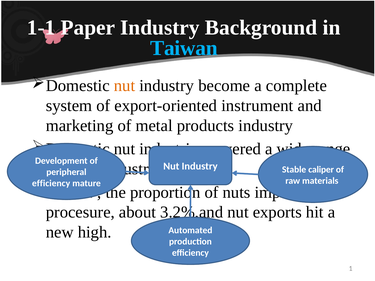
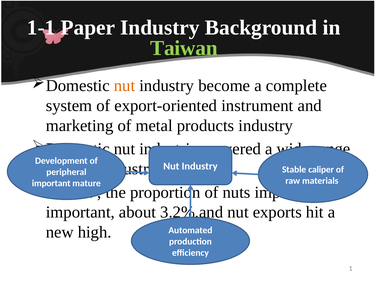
Taiwan colour: light blue -> light green
efficiency at (51, 184): efficiency -> important
procesure at (80, 212): procesure -> important
